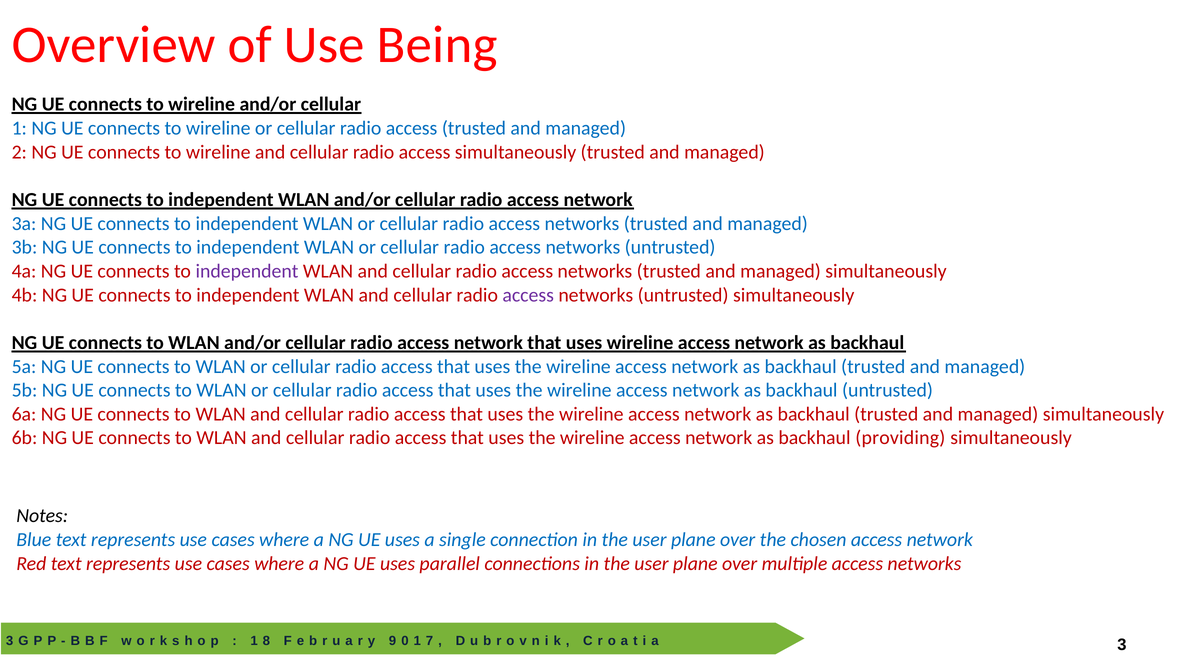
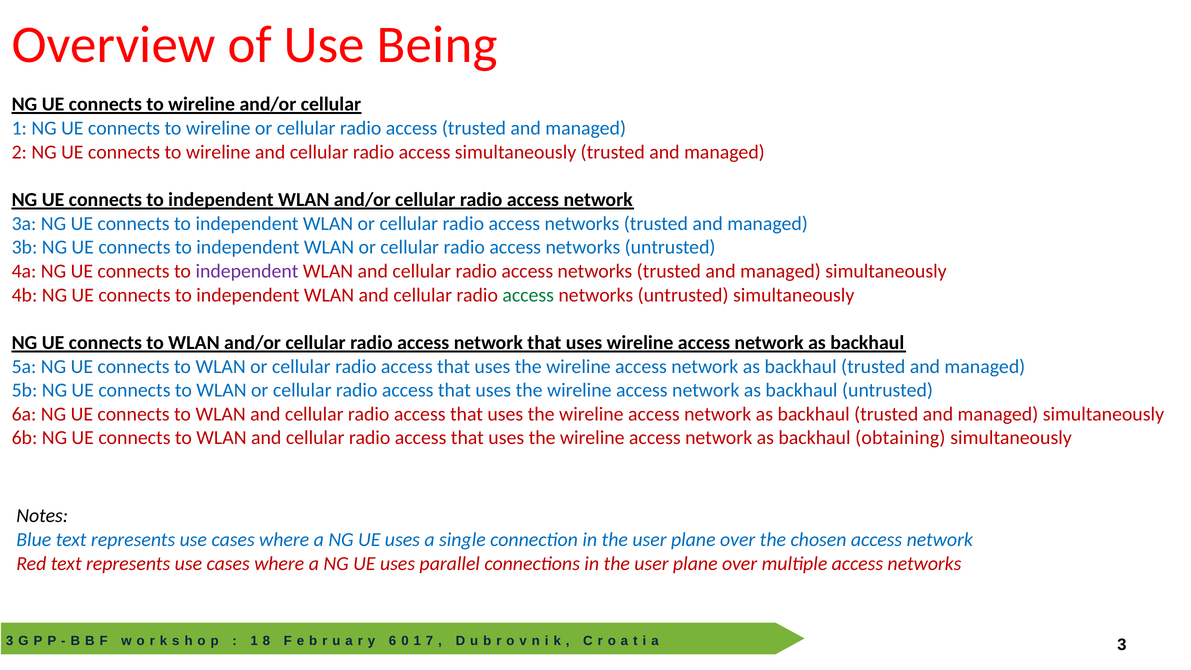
access at (528, 295) colour: purple -> green
providing: providing -> obtaining
9: 9 -> 6
